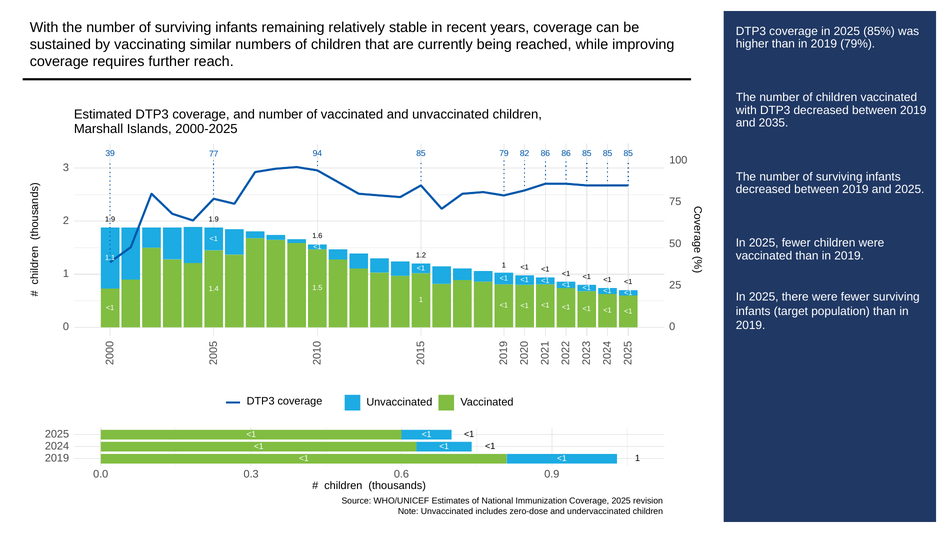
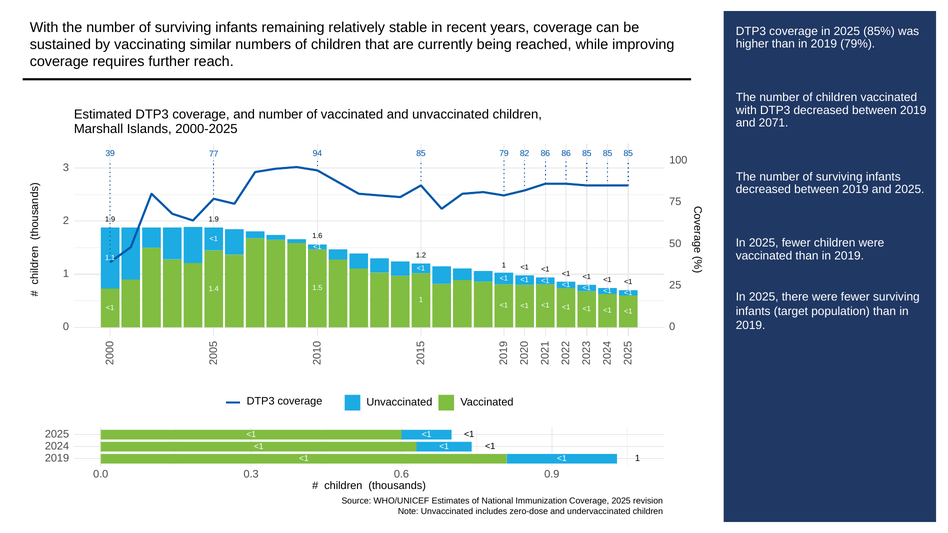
2035: 2035 -> 2071
